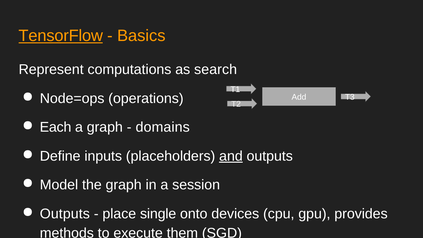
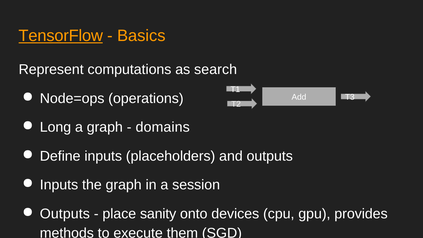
Each: Each -> Long
and underline: present -> none
Model at (59, 185): Model -> Inputs
single: single -> sanity
